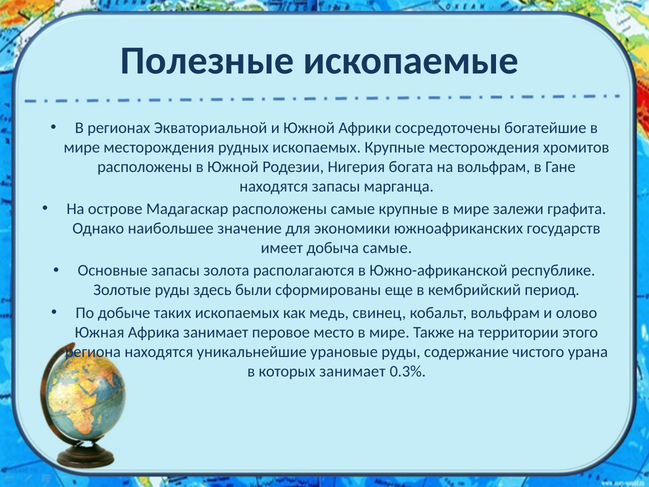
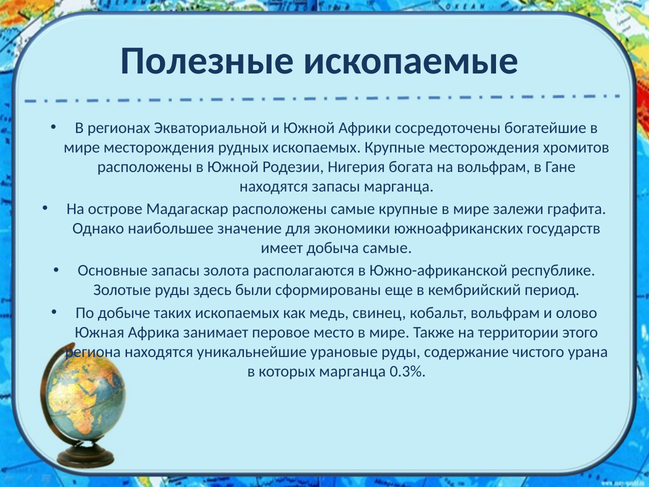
которых занимает: занимает -> марганца
